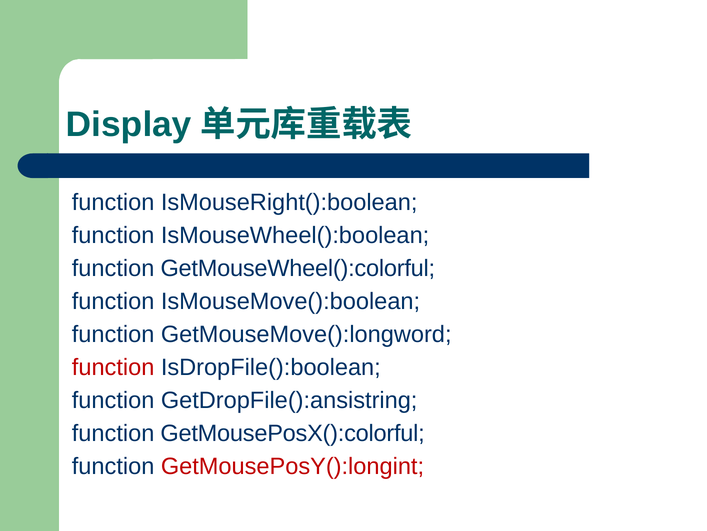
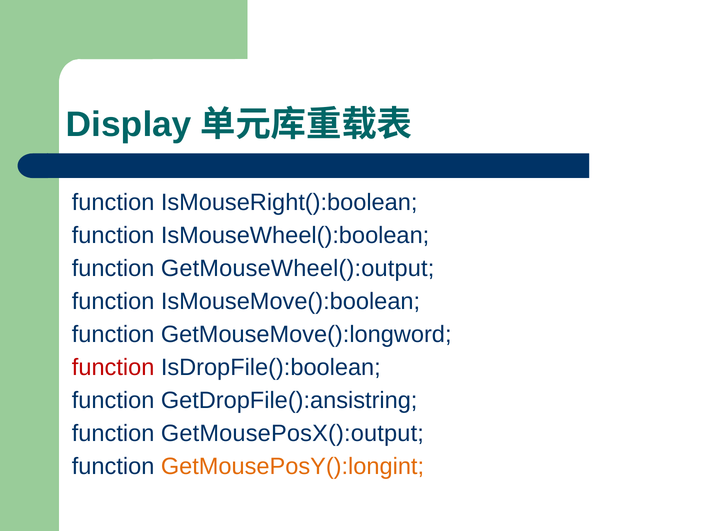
GetMouseWheel():colorful: GetMouseWheel():colorful -> GetMouseWheel():output
GetMousePosX():colorful: GetMousePosX():colorful -> GetMousePosX():output
GetMousePosY():longint colour: red -> orange
